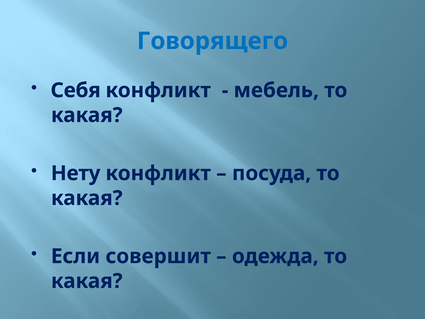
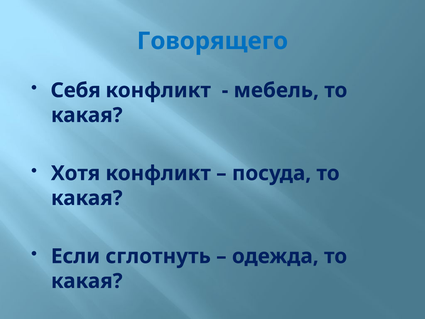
Нету: Нету -> Хотя
совершит: совершит -> сглотнуть
